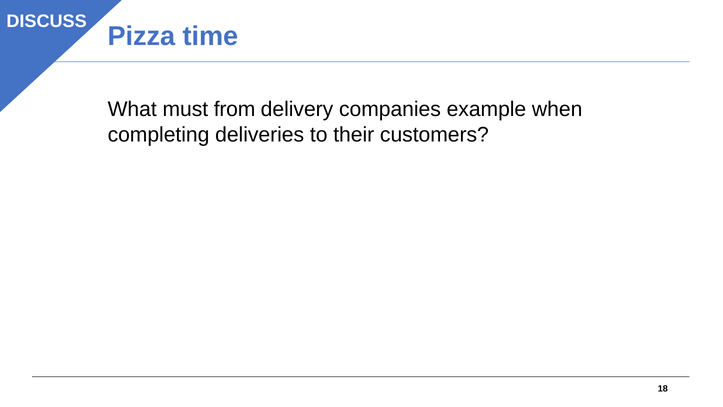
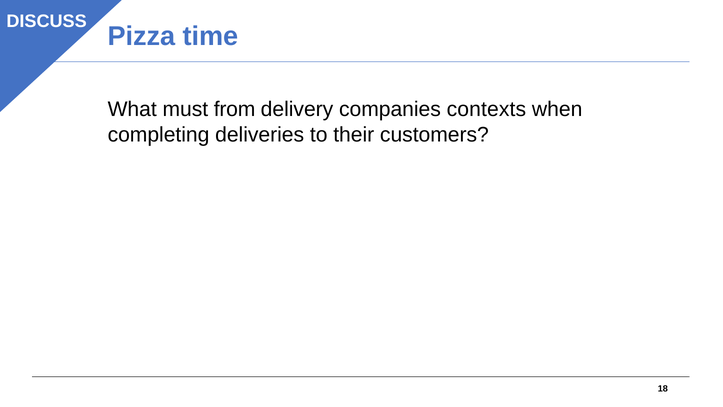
example: example -> contexts
